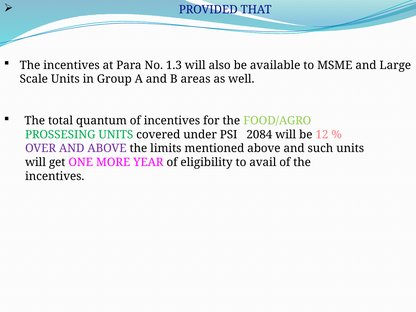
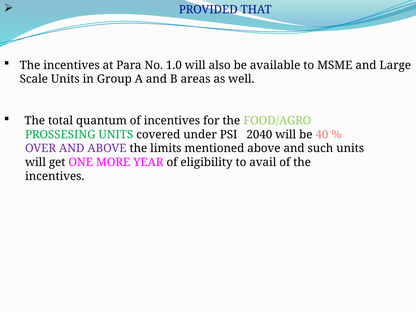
1.3: 1.3 -> 1.0
2084: 2084 -> 2040
12: 12 -> 40
